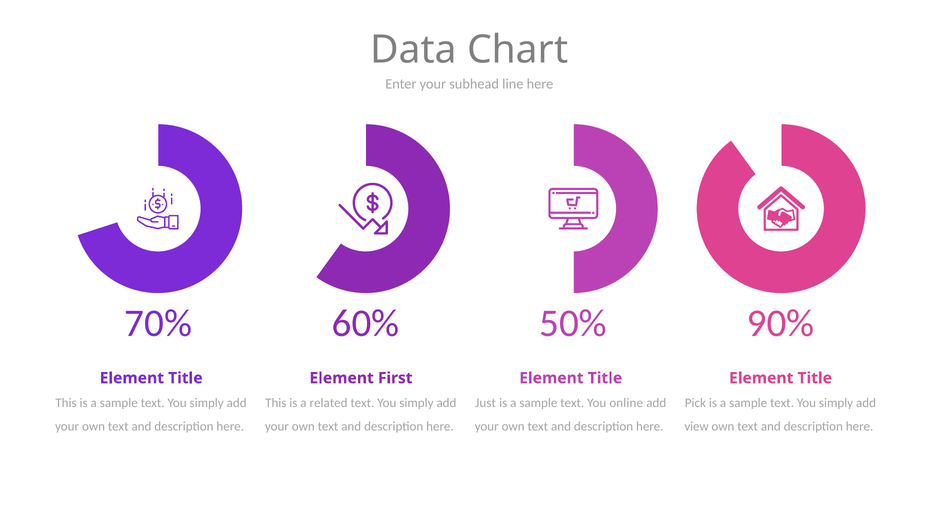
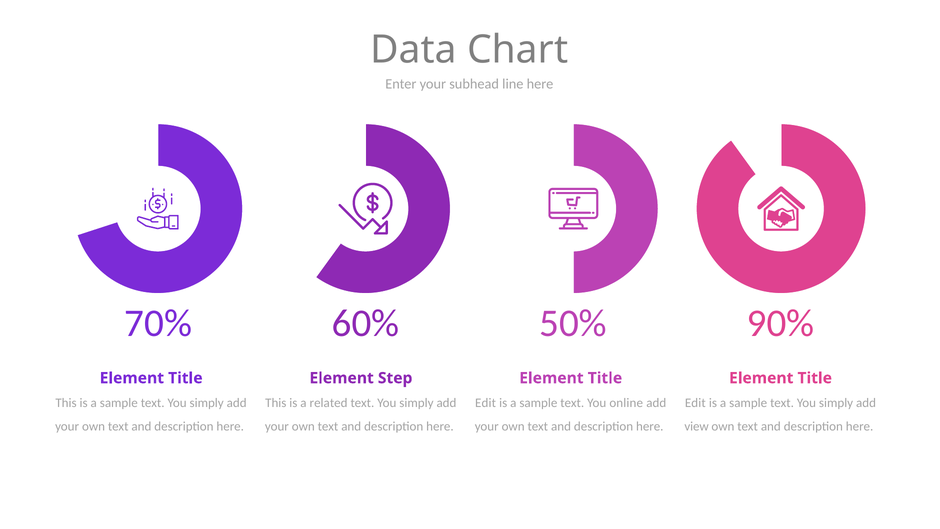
First: First -> Step
Just at (486, 403): Just -> Edit
Pick at (695, 403): Pick -> Edit
